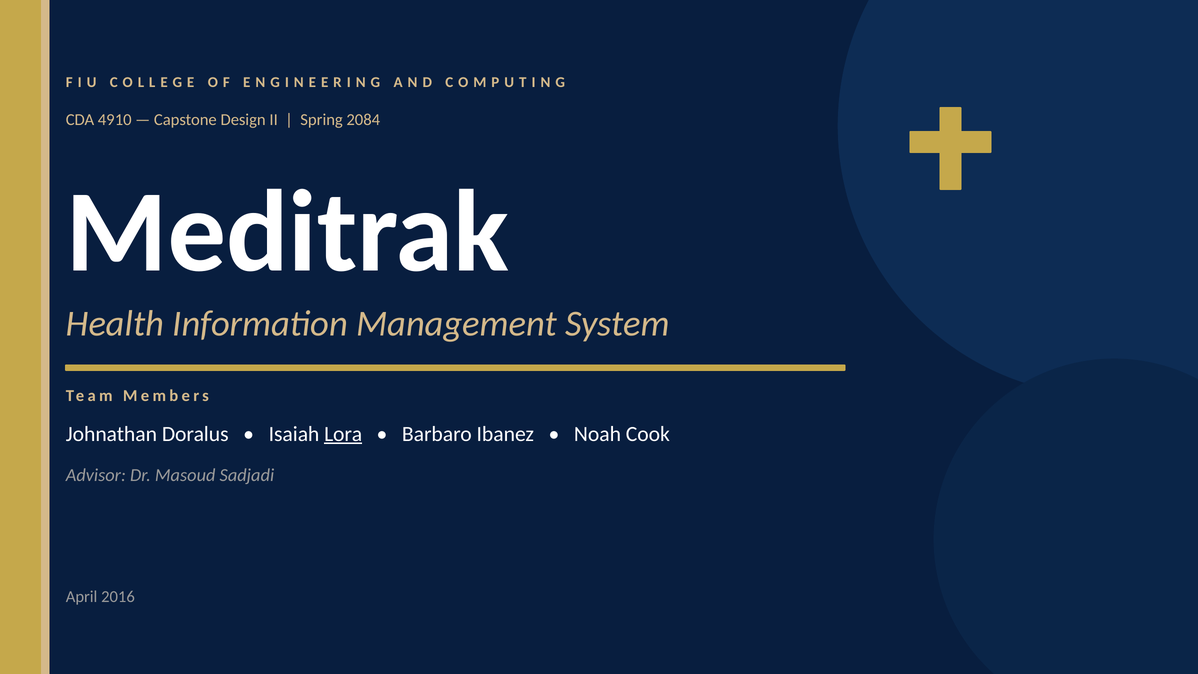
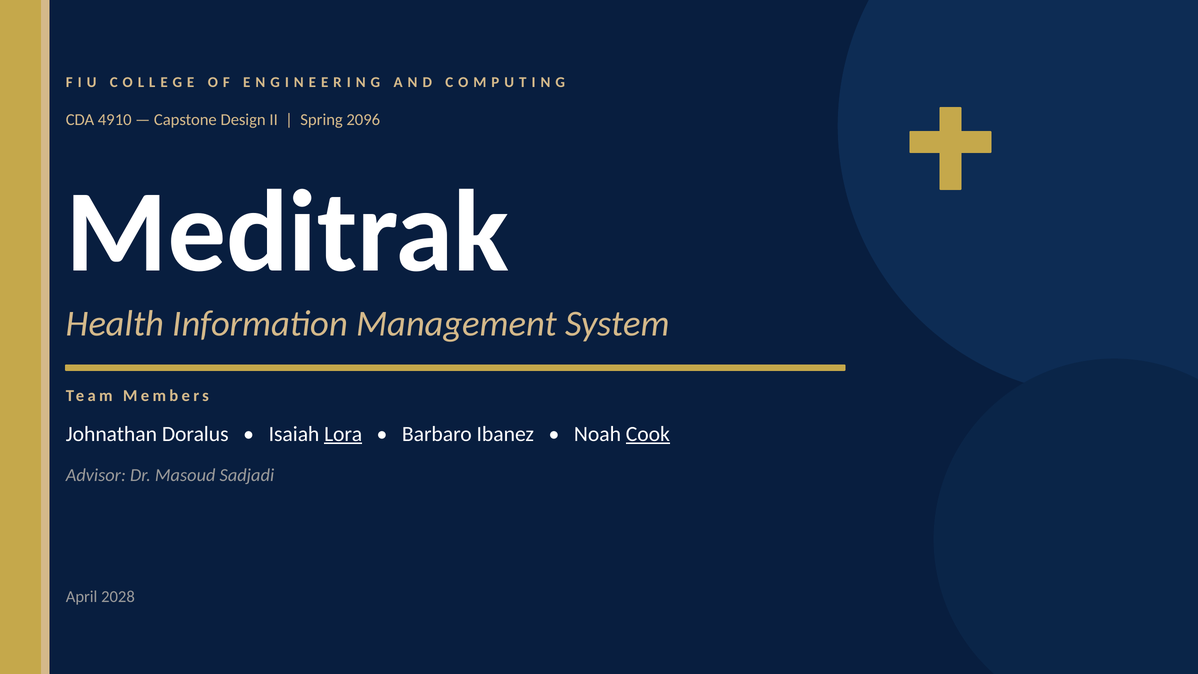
2084: 2084 -> 2096
Cook underline: none -> present
2016: 2016 -> 2028
